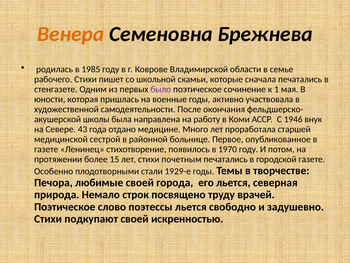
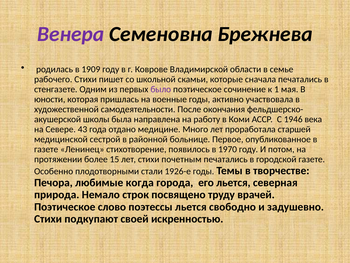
Венера colour: orange -> purple
1985: 1985 -> 1909
внук: внук -> века
1929-е: 1929-е -> 1926-е
любимые своей: своей -> когда
